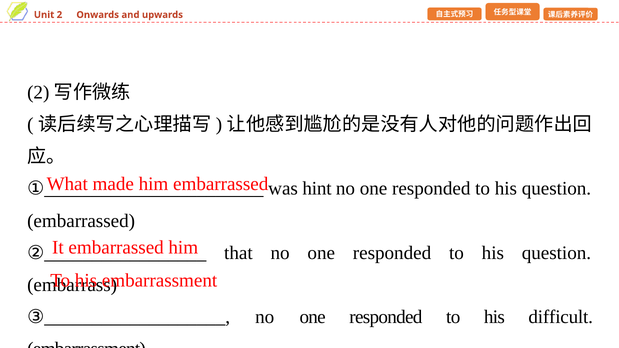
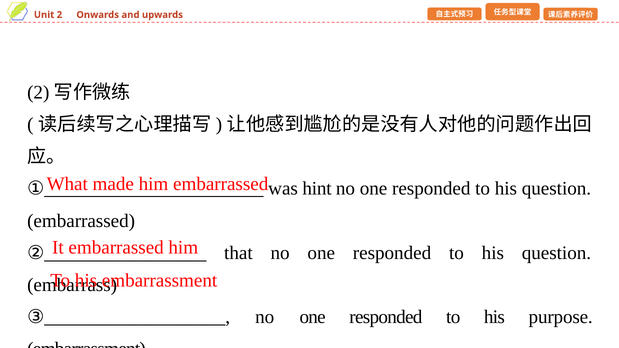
difficult: difficult -> purpose
